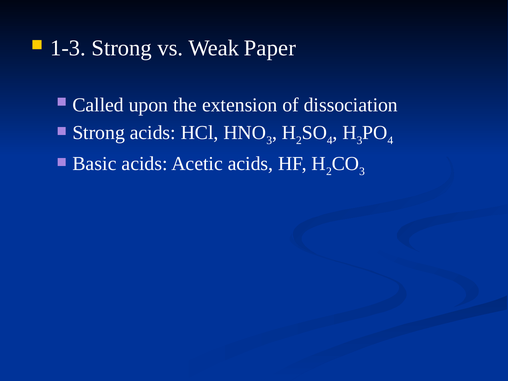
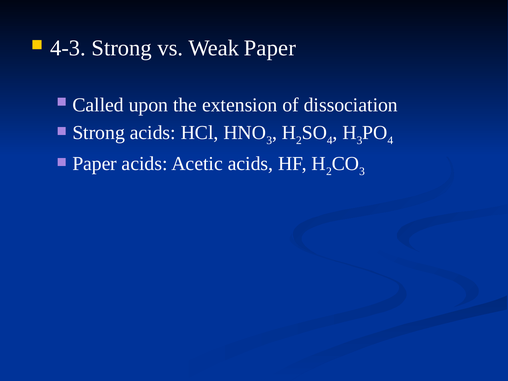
1-3: 1-3 -> 4-3
Basic at (95, 164): Basic -> Paper
